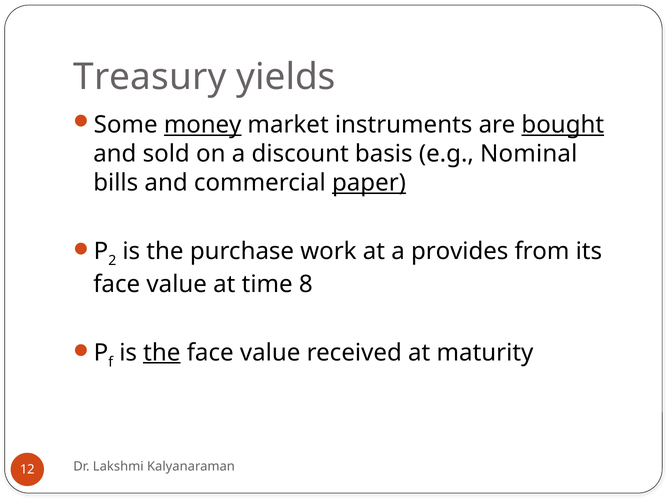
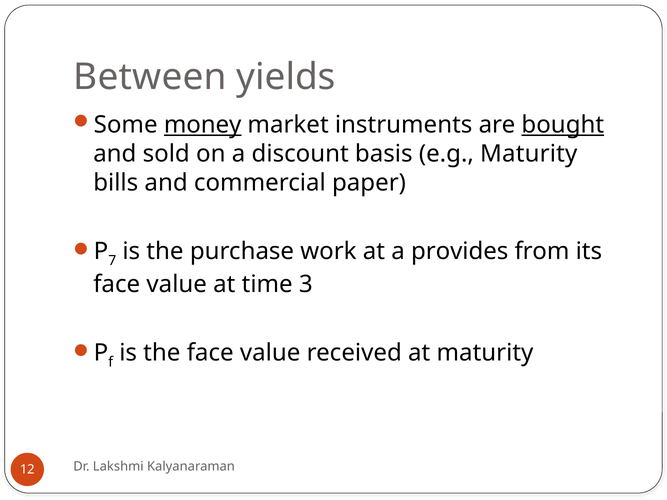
Treasury: Treasury -> Between
e.g Nominal: Nominal -> Maturity
paper underline: present -> none
2: 2 -> 7
8: 8 -> 3
the at (162, 353) underline: present -> none
